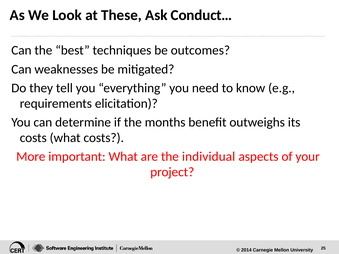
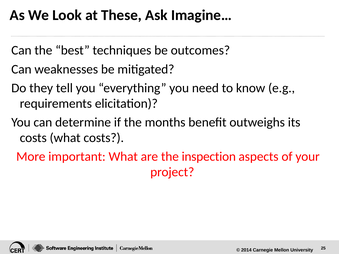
Conduct…: Conduct… -> Imagine…
individual: individual -> inspection
